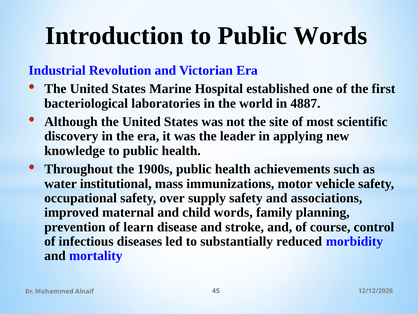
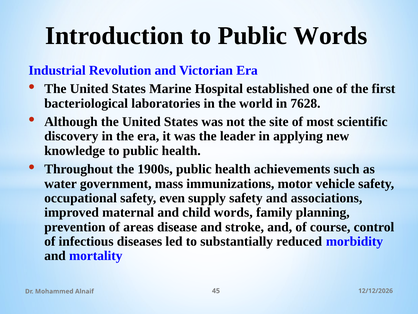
4887: 4887 -> 7628
institutional: institutional -> government
over: over -> even
learn: learn -> areas
